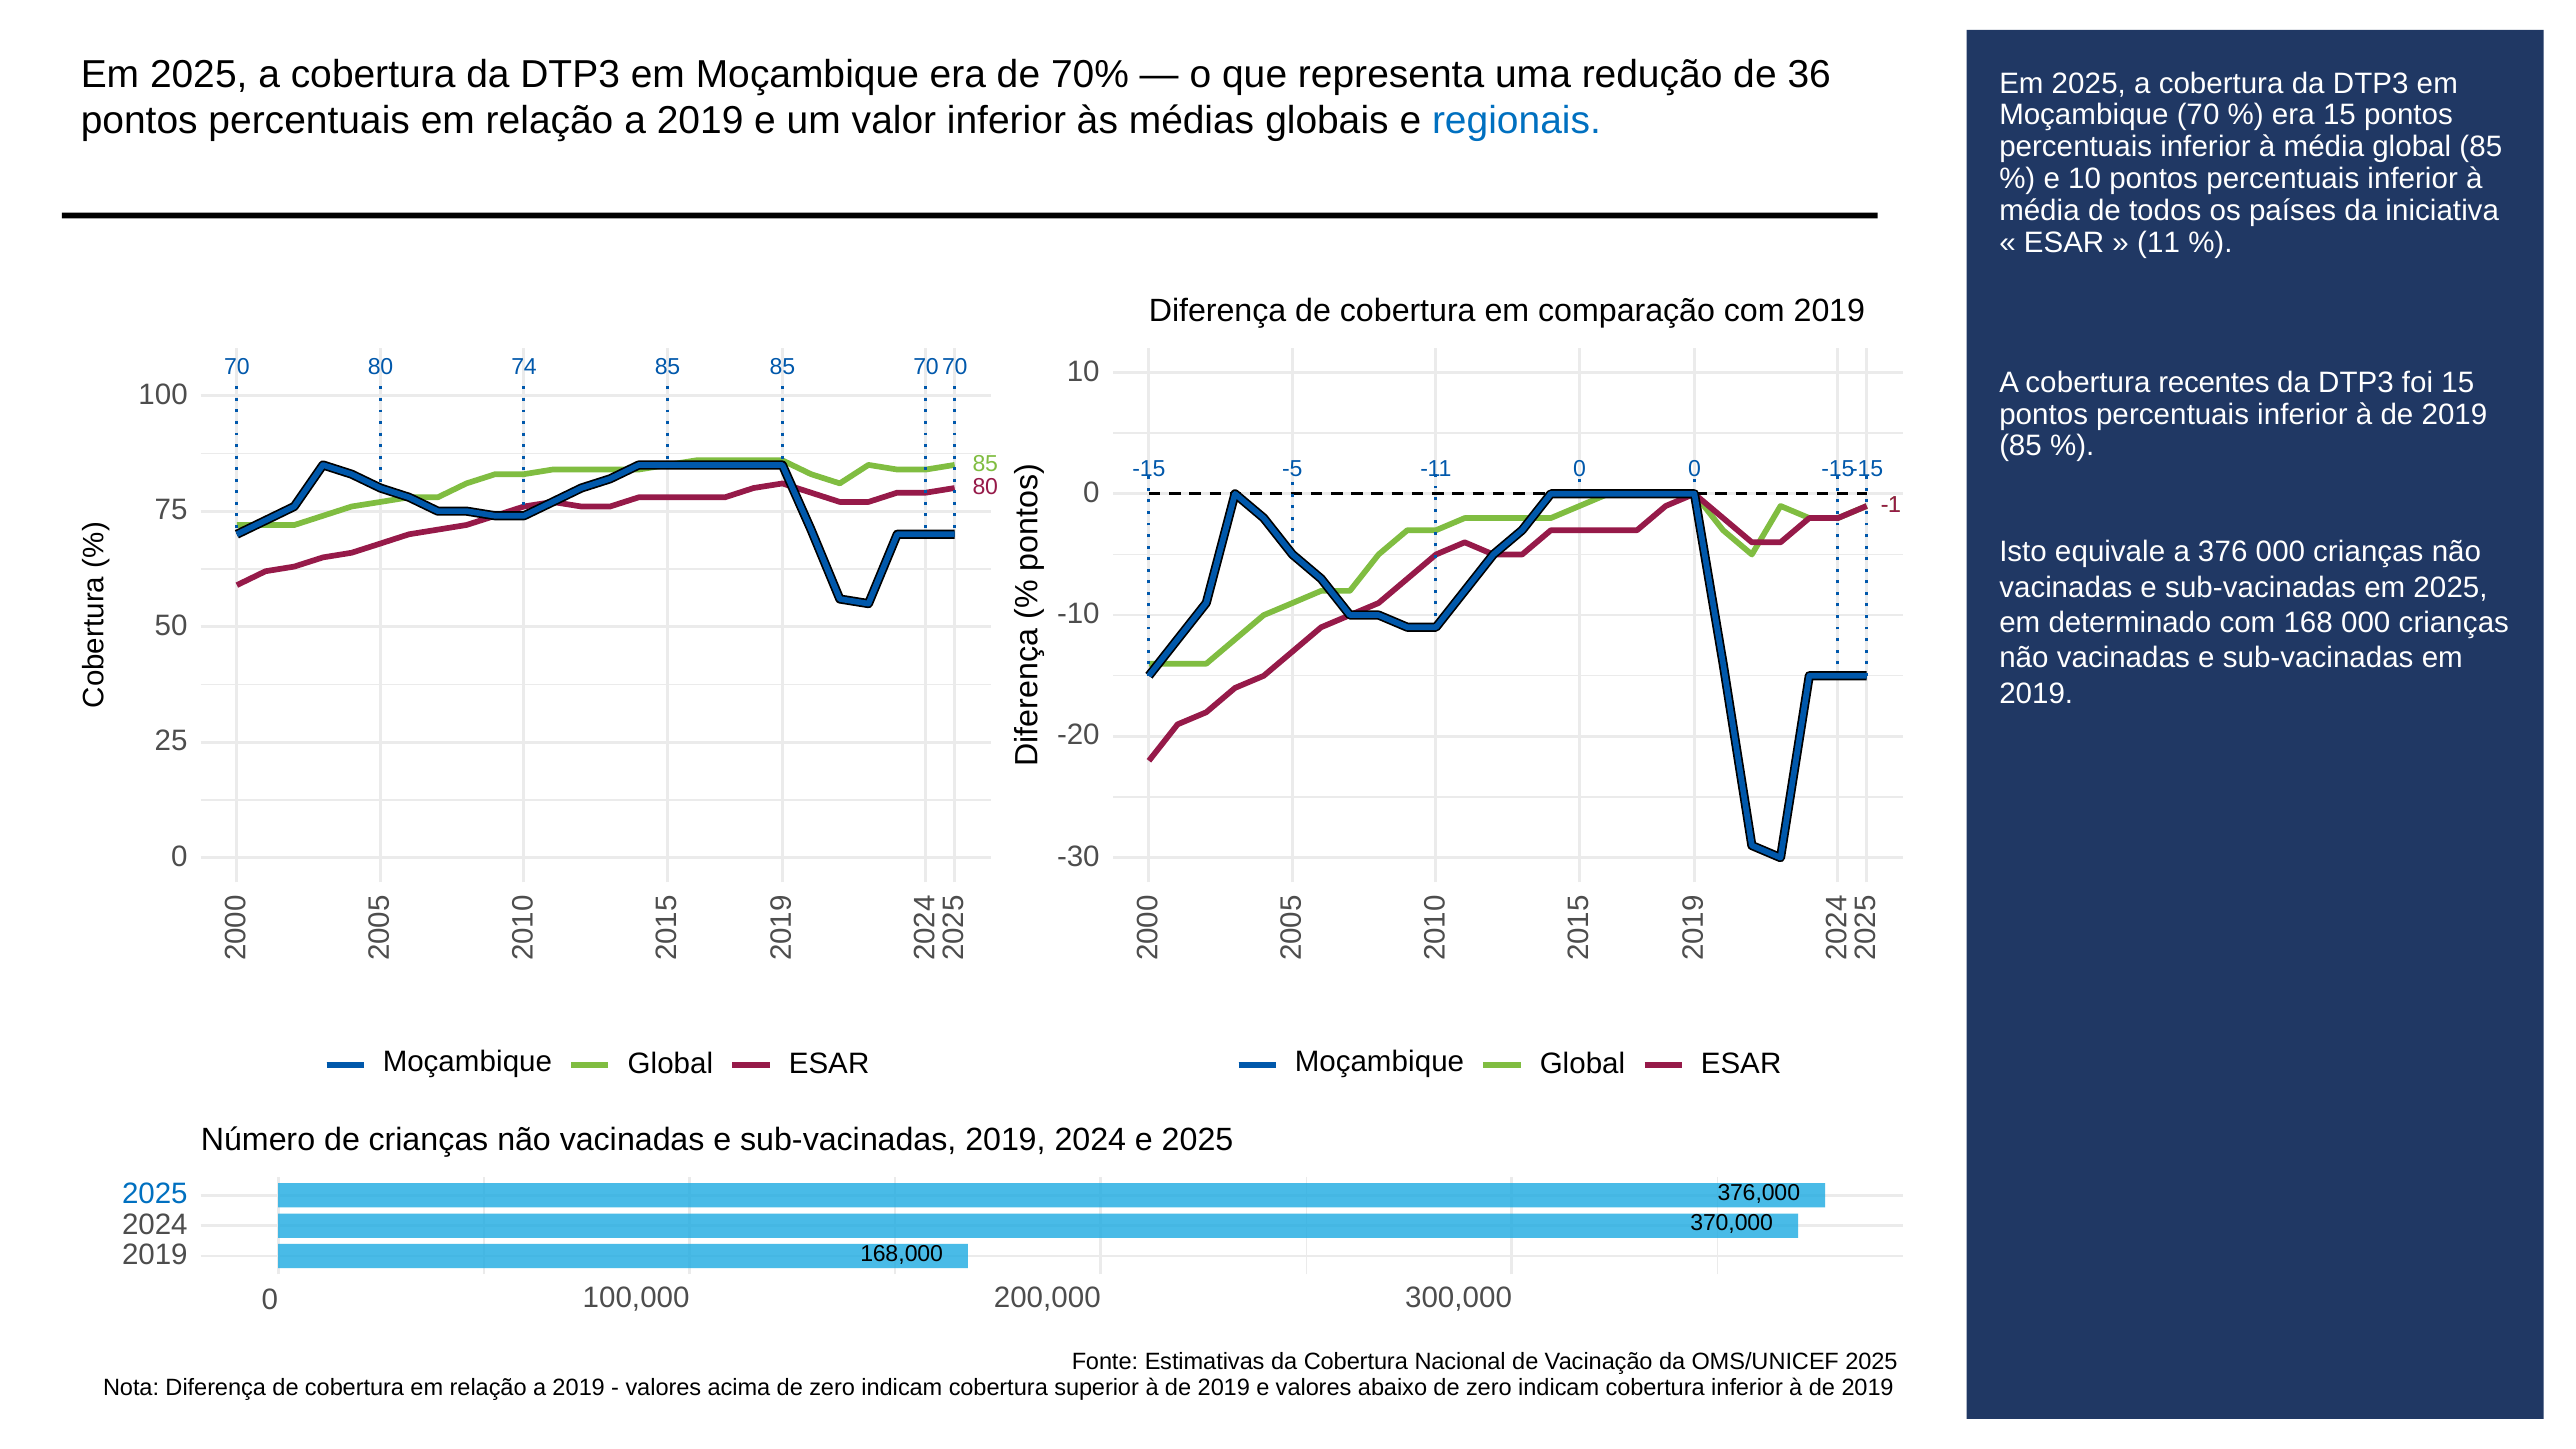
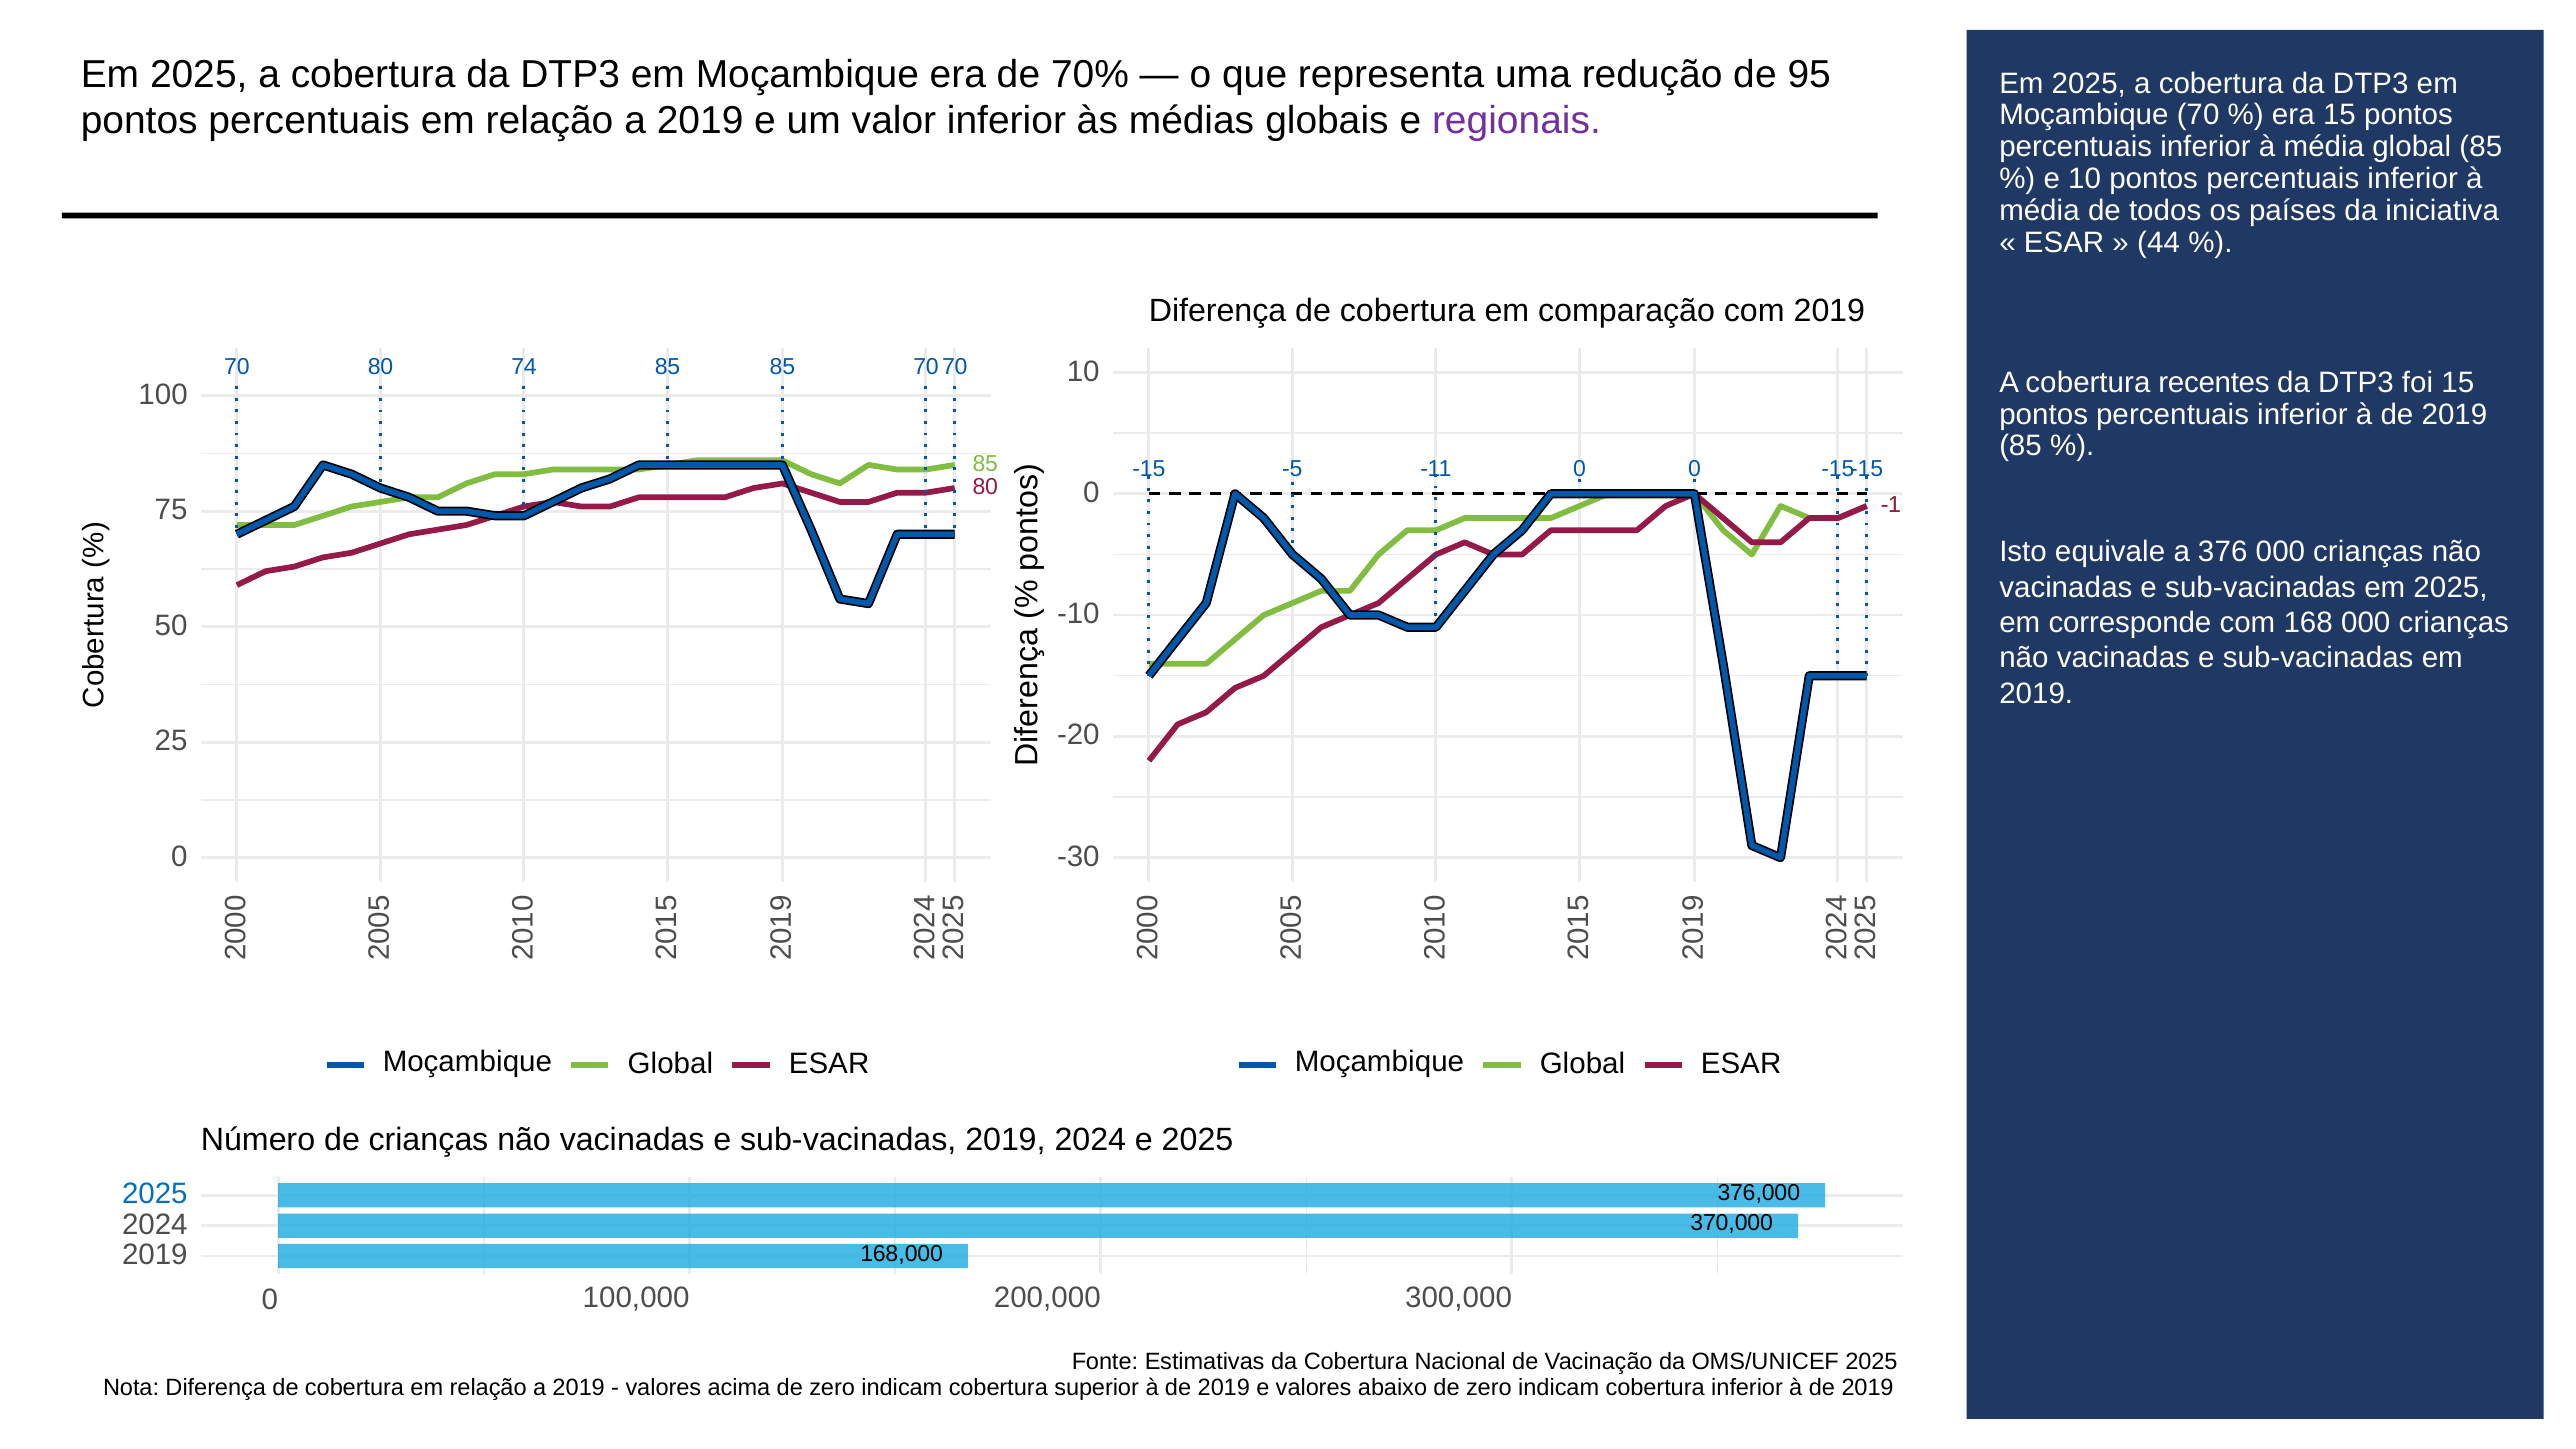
36: 36 -> 95
regionais colour: blue -> purple
11: 11 -> 44
determinado: determinado -> corresponde
